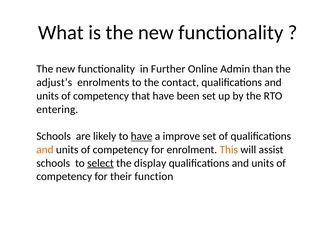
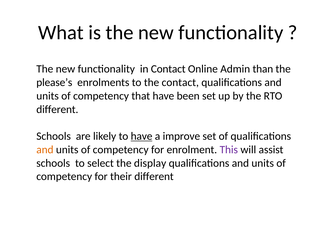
in Further: Further -> Contact
adjust’s: adjust’s -> please’s
entering at (57, 109): entering -> different
This colour: orange -> purple
select underline: present -> none
their function: function -> different
